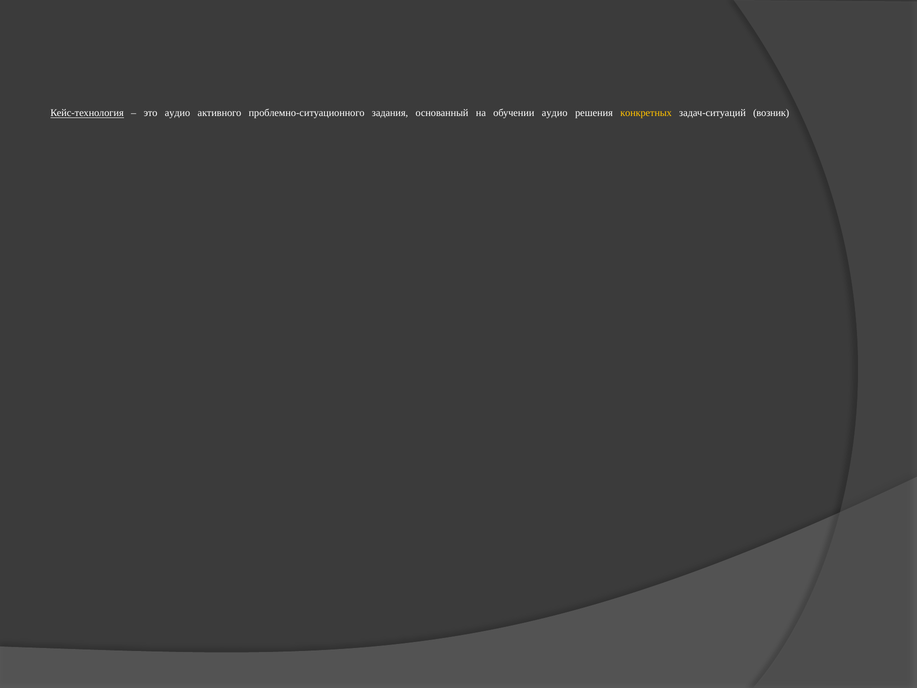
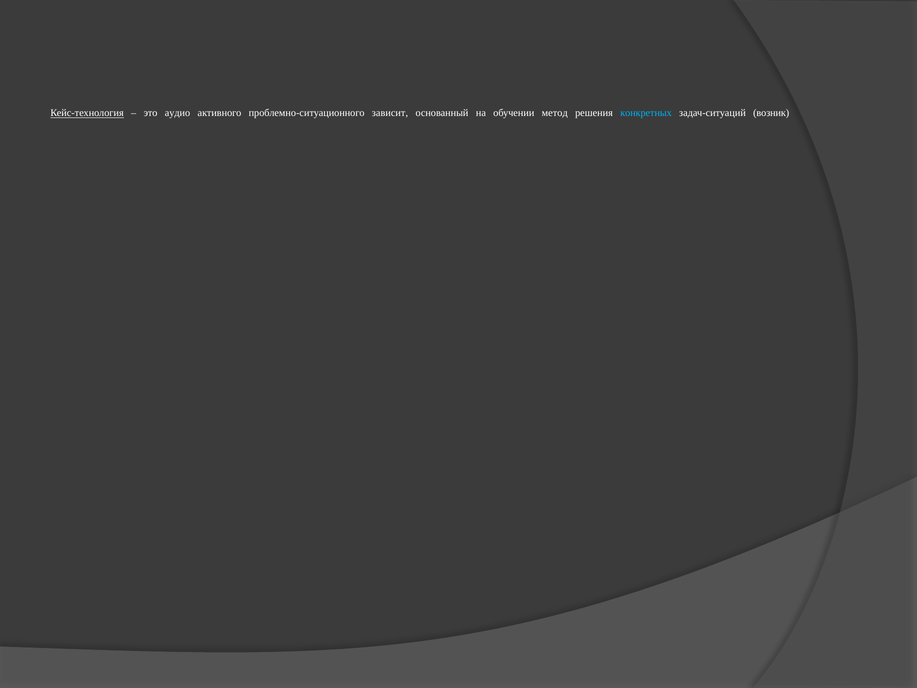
задания: задания -> зависит
обучении аудио: аудио -> метод
конкретных colour: yellow -> light blue
